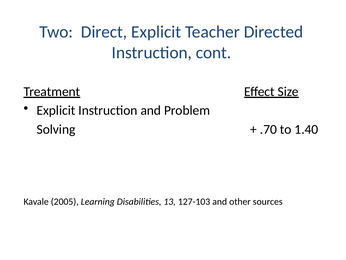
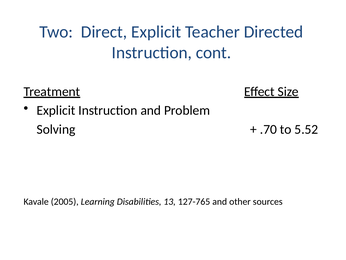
1.40: 1.40 -> 5.52
127-103: 127-103 -> 127-765
